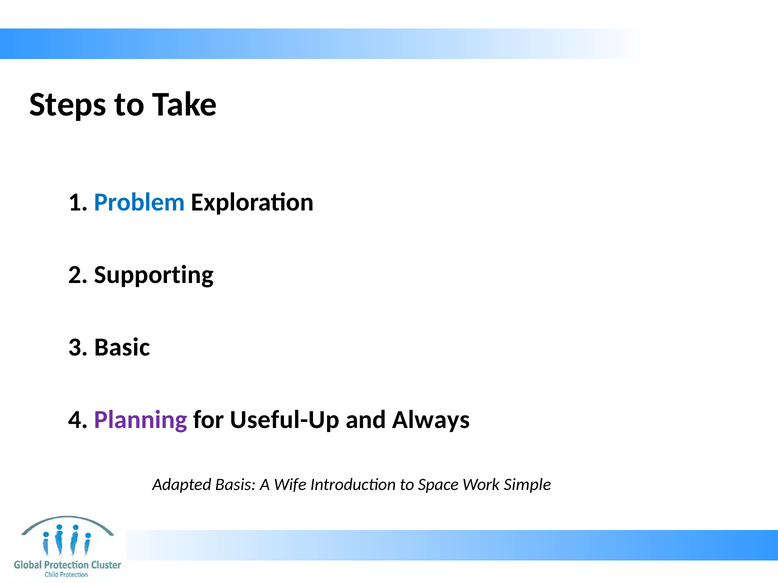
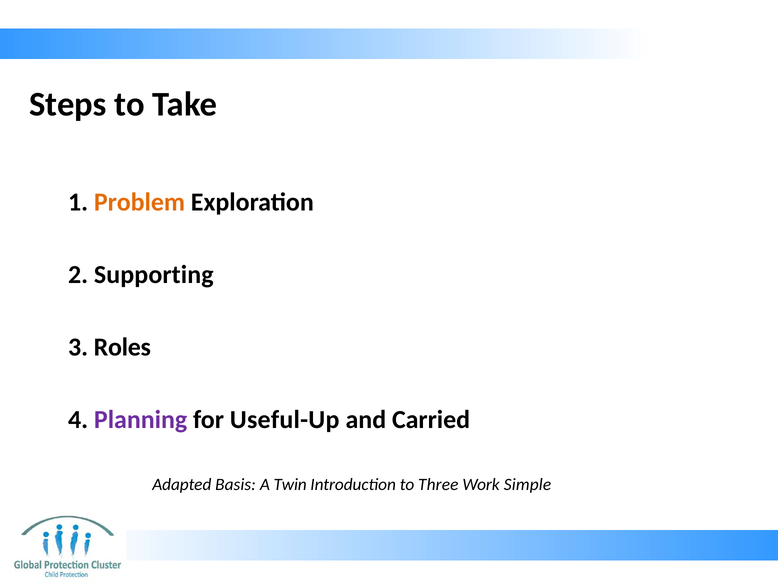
Problem colour: blue -> orange
Basic: Basic -> Roles
Always: Always -> Carried
Wife: Wife -> Twin
Space: Space -> Three
